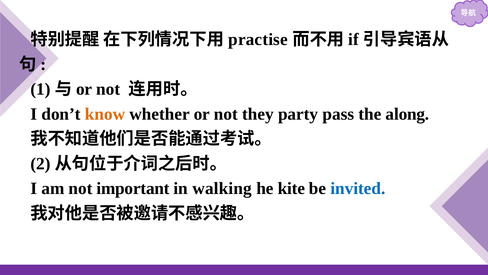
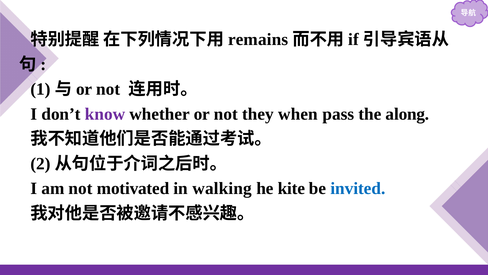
practise: practise -> remains
know colour: orange -> purple
party: party -> when
important: important -> motivated
